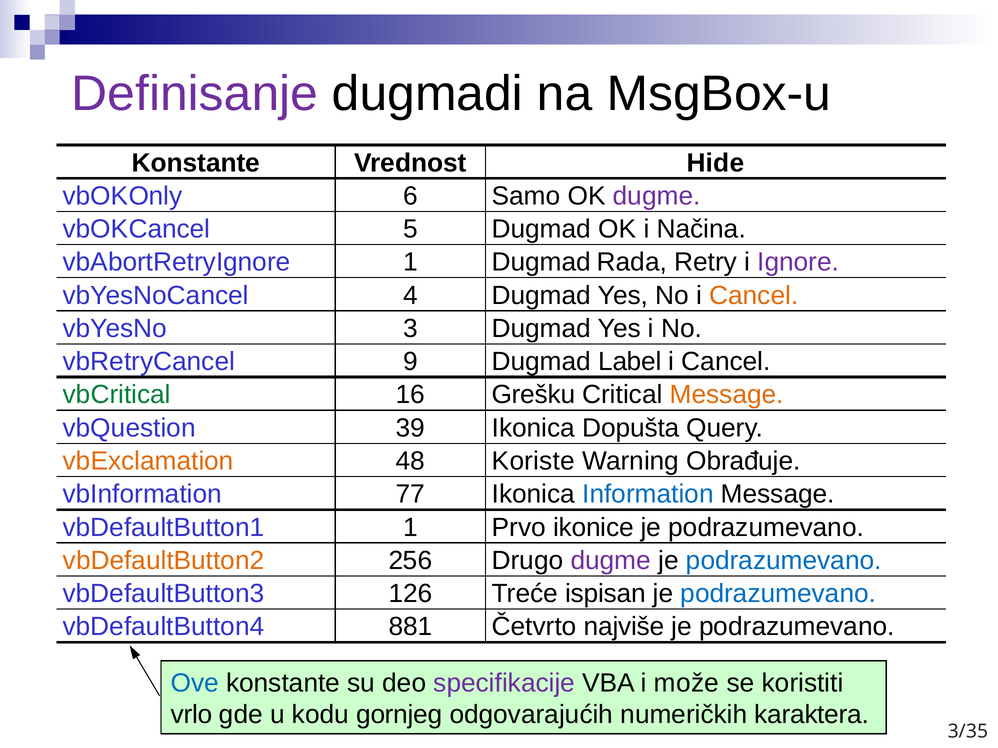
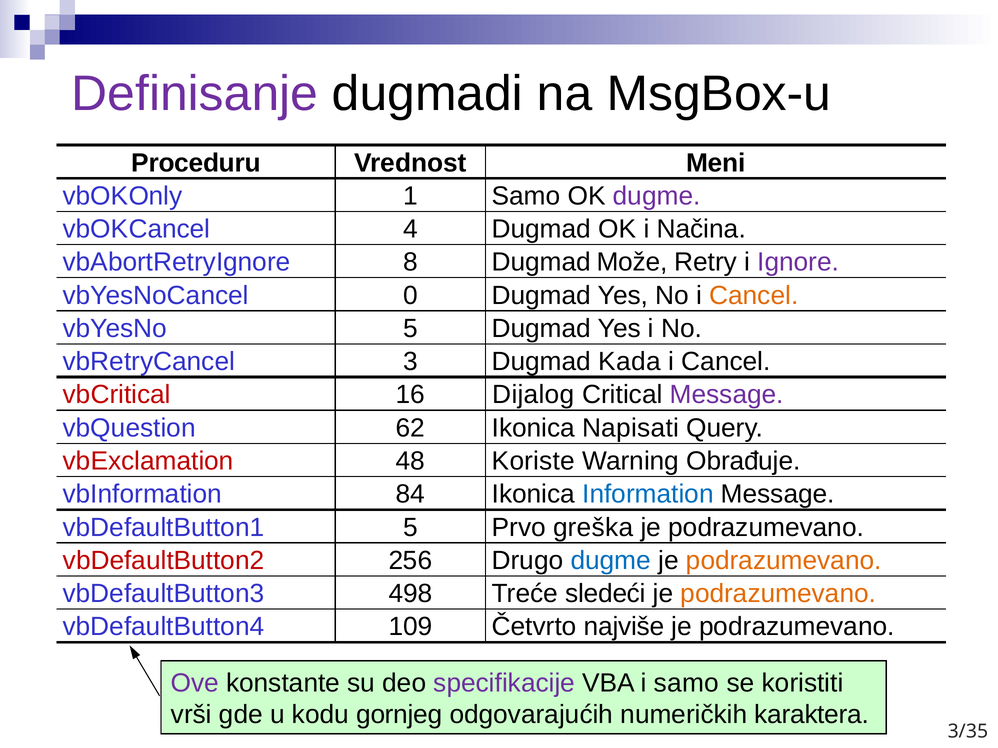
Konstante at (196, 163): Konstante -> Proceduru
Hide: Hide -> Meni
6: 6 -> 1
5: 5 -> 4
vbAbortRetryIgnore 1: 1 -> 8
Rada: Rada -> Može
4: 4 -> 0
vbYesNo 3: 3 -> 5
9: 9 -> 3
Label: Label -> Kada
vbCritical colour: green -> red
Grešku: Grešku -> Dijalog
Message at (727, 395) colour: orange -> purple
39: 39 -> 62
Dopušta: Dopušta -> Napisati
vbExclamation colour: orange -> red
77: 77 -> 84
vbDefaultButton1 1: 1 -> 5
ikonice: ikonice -> greška
vbDefaultButton2 colour: orange -> red
dugme at (611, 561) colour: purple -> blue
podrazumevano at (784, 561) colour: blue -> orange
126: 126 -> 498
ispisan: ispisan -> sledeći
podrazumevano at (778, 594) colour: blue -> orange
881: 881 -> 109
Ove colour: blue -> purple
i može: može -> samo
vrlo: vrlo -> vrši
